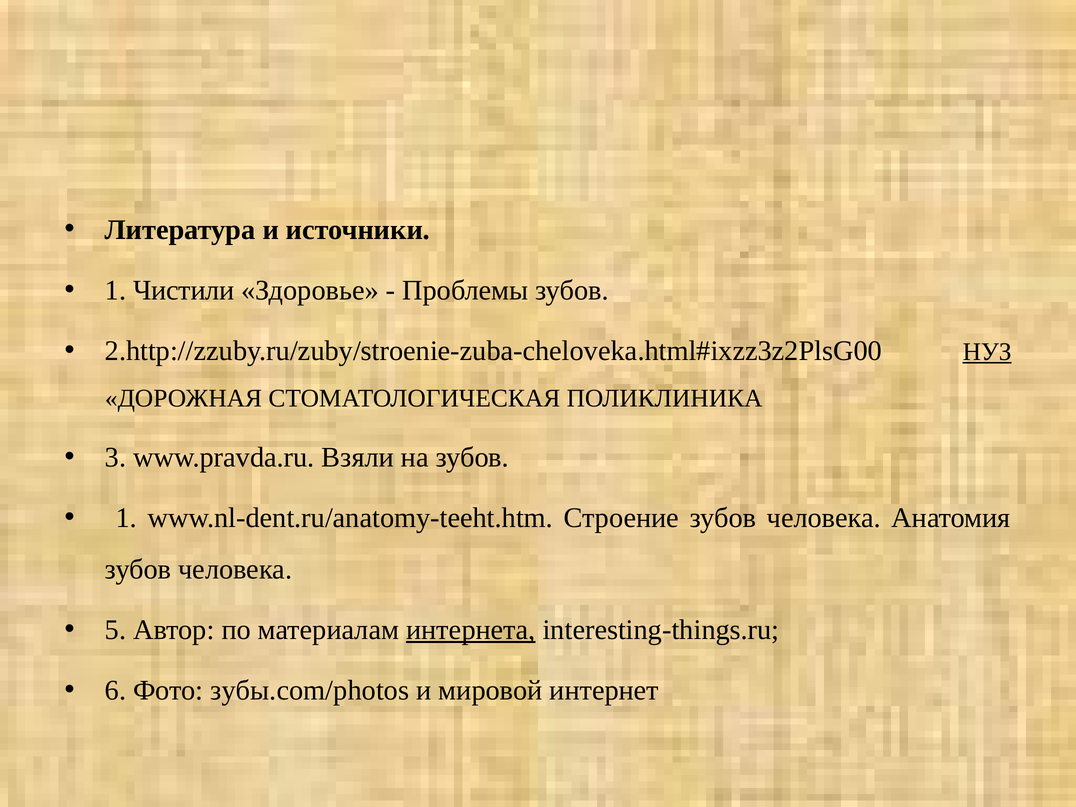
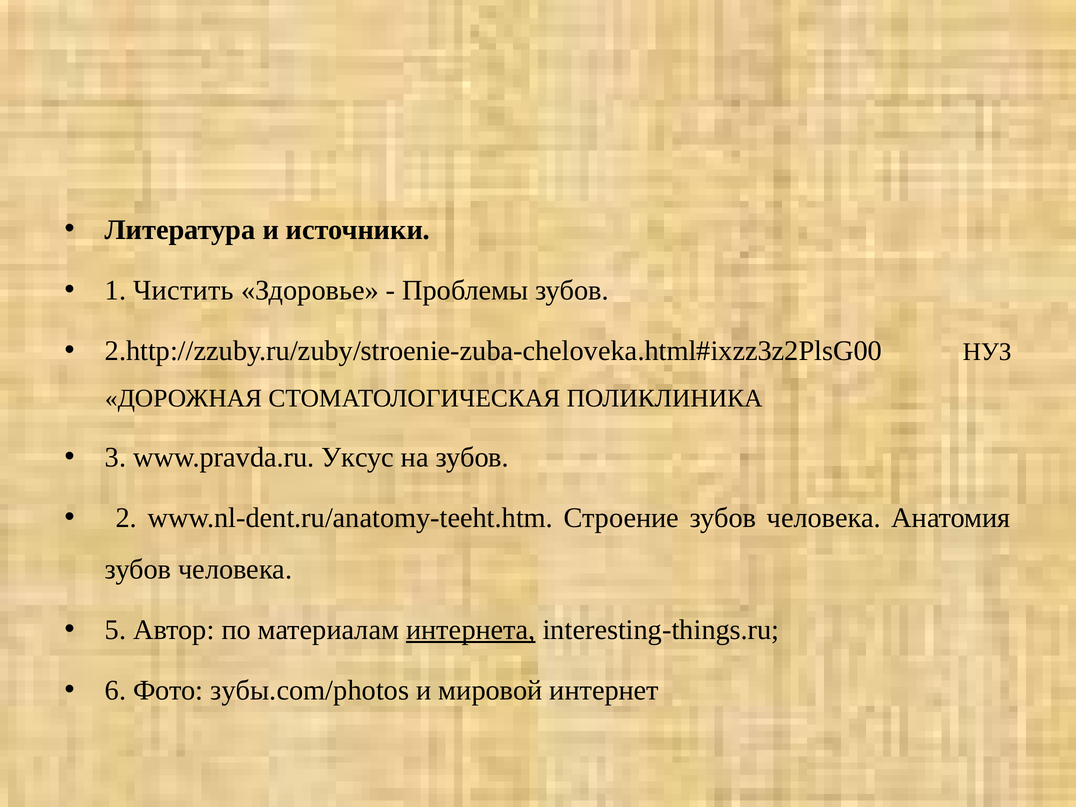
Чистили: Чистили -> Чистить
НУЗ underline: present -> none
Взяли: Взяли -> Уксус
1 at (126, 518): 1 -> 2
